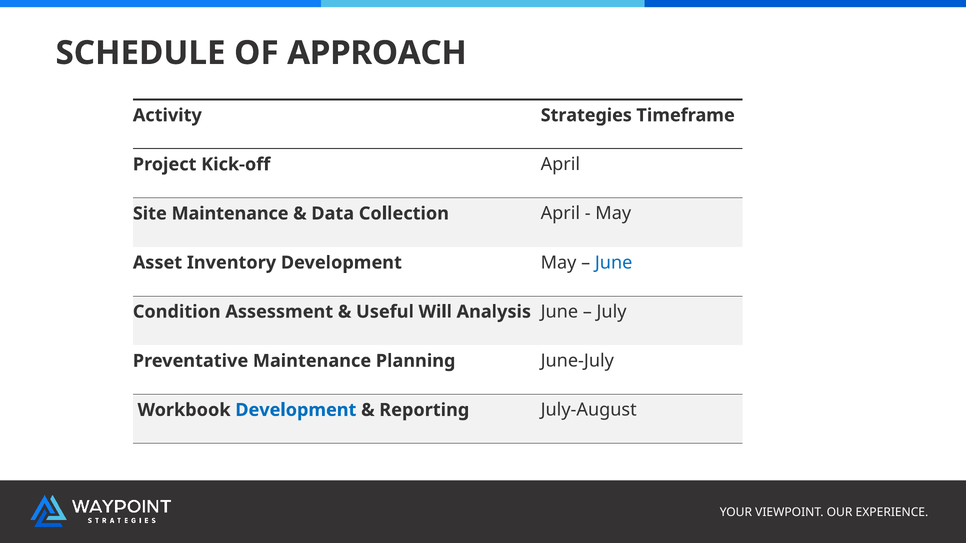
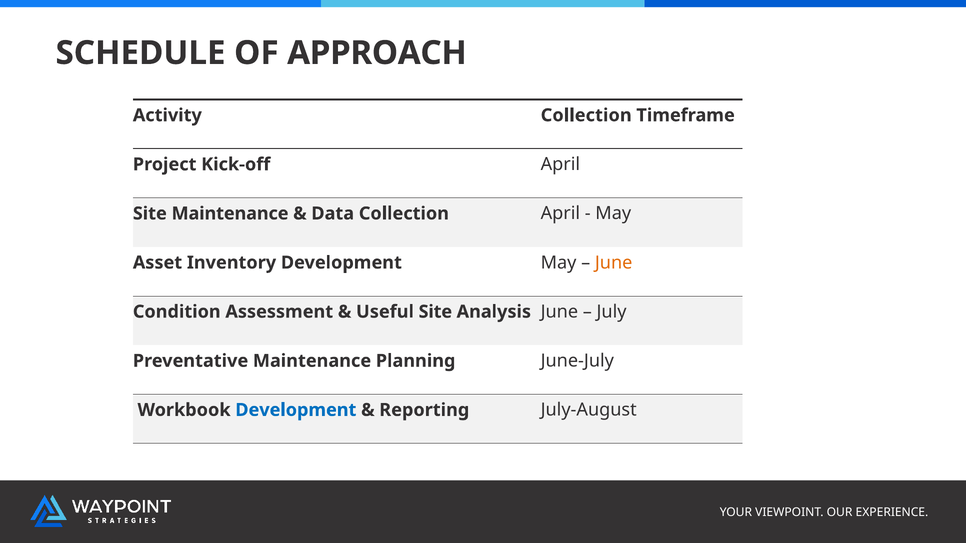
Activity Strategies: Strategies -> Collection
June at (614, 263) colour: blue -> orange
Useful Will: Will -> Site
